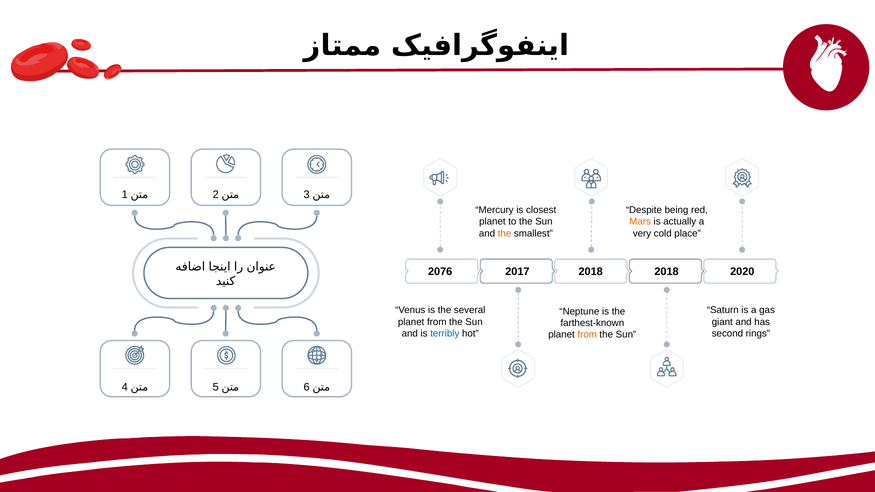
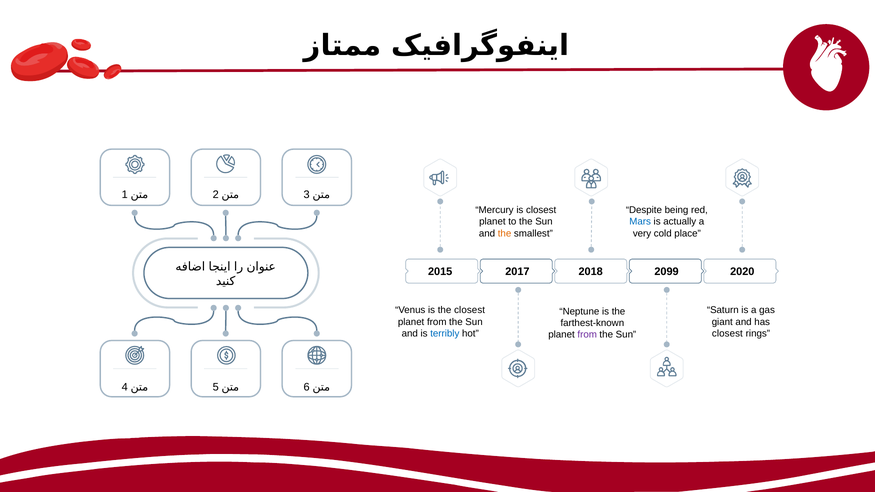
Mars colour: orange -> blue
2076: 2076 -> 2015
2018 2018: 2018 -> 2099
the several: several -> closest
second at (727, 334): second -> closest
from at (587, 335) colour: orange -> purple
